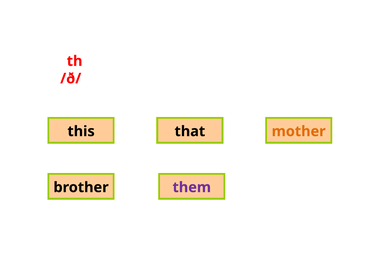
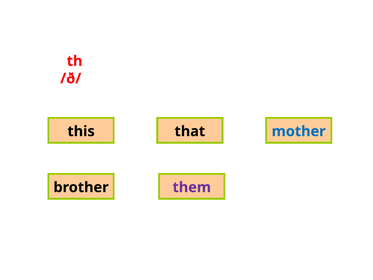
mother colour: orange -> blue
